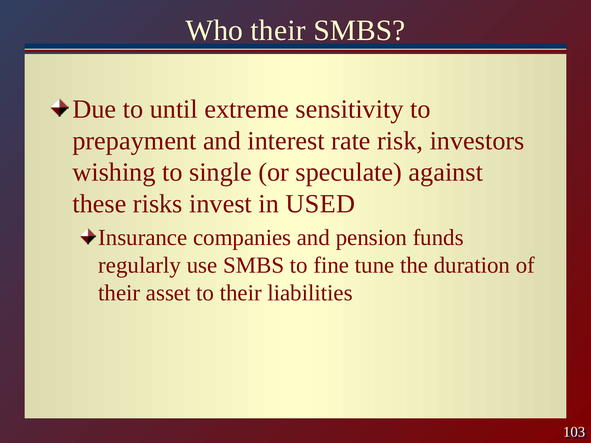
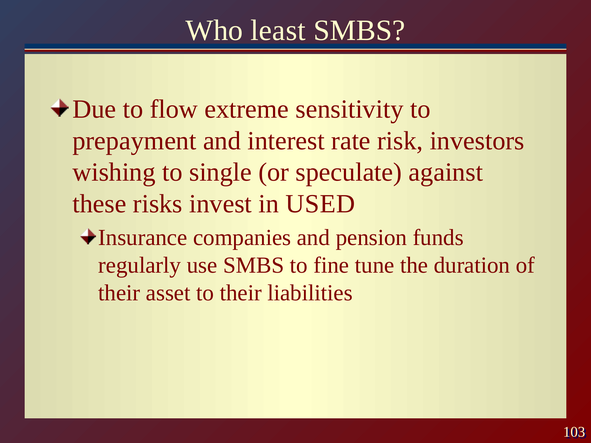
Who their: their -> least
until: until -> flow
